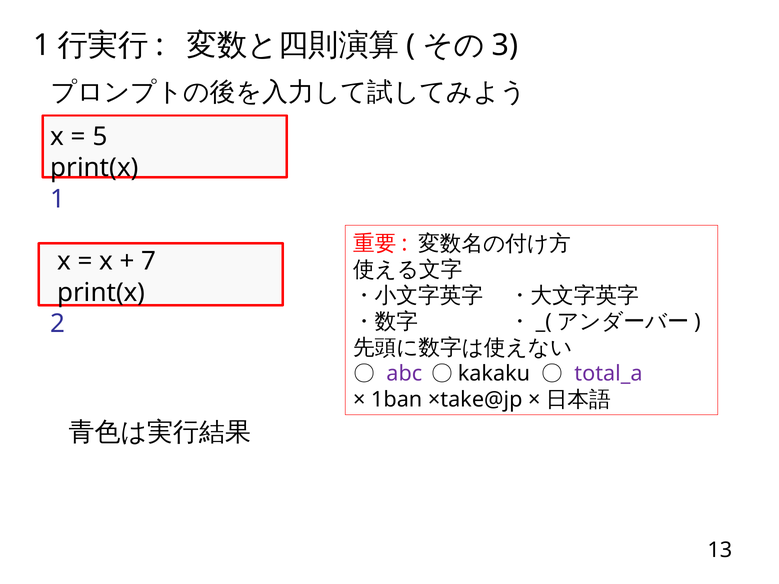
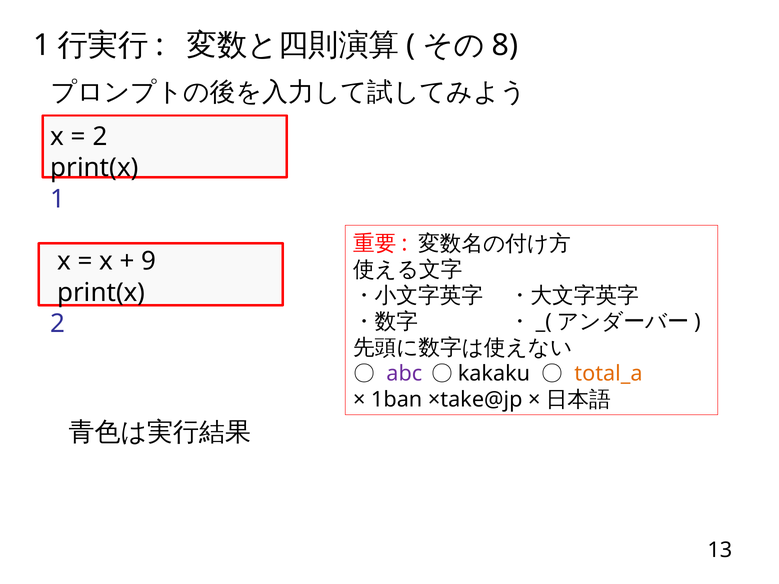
3: 3 -> 8
5 at (100, 137): 5 -> 2
7: 7 -> 9
total_a colour: purple -> orange
